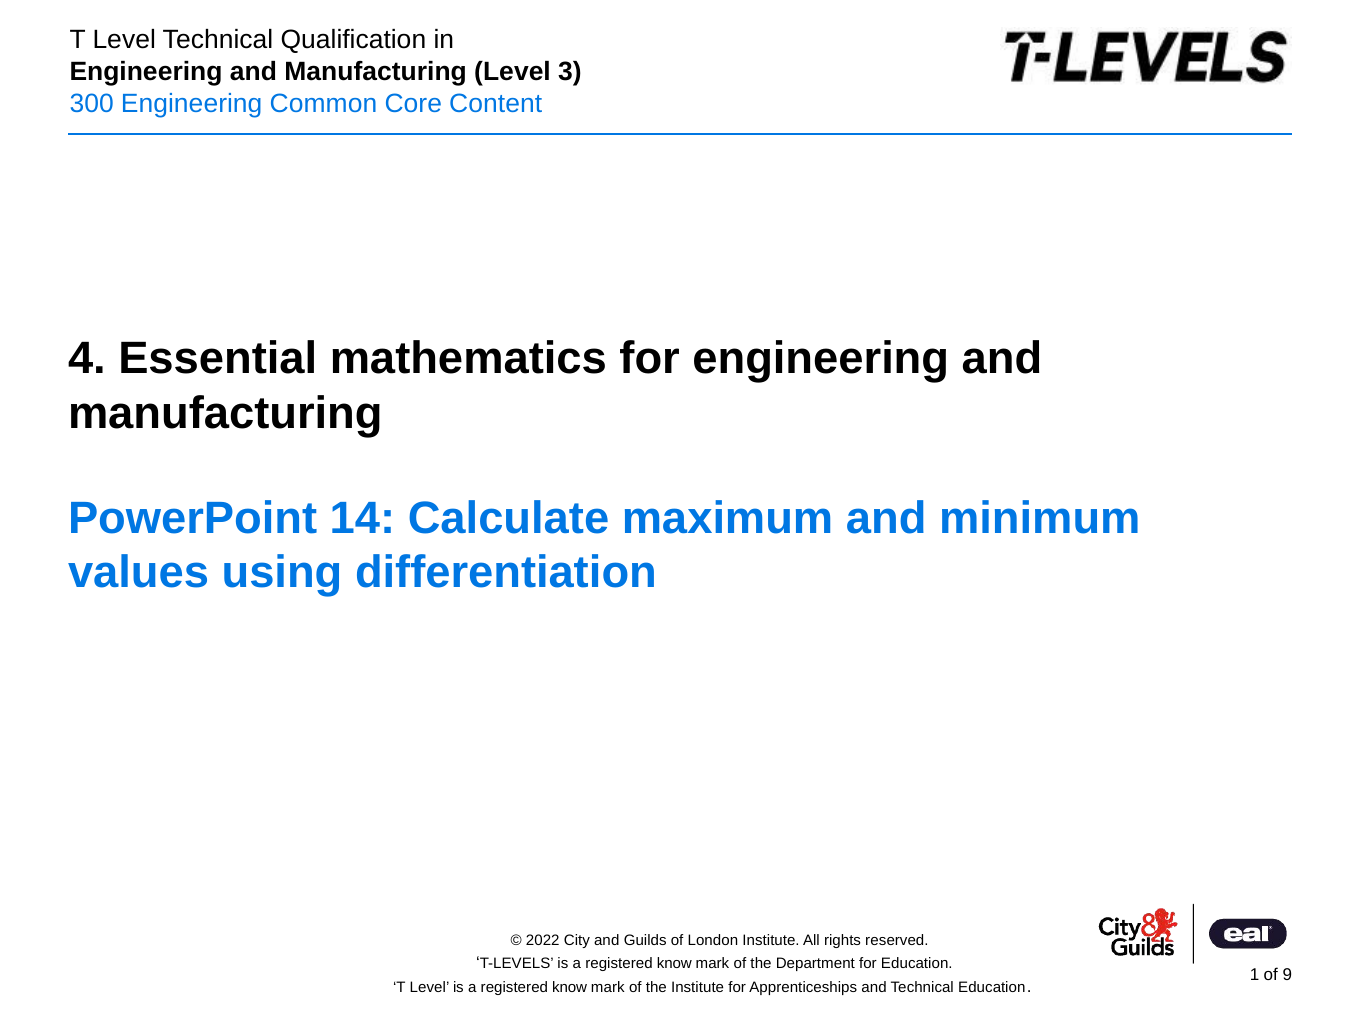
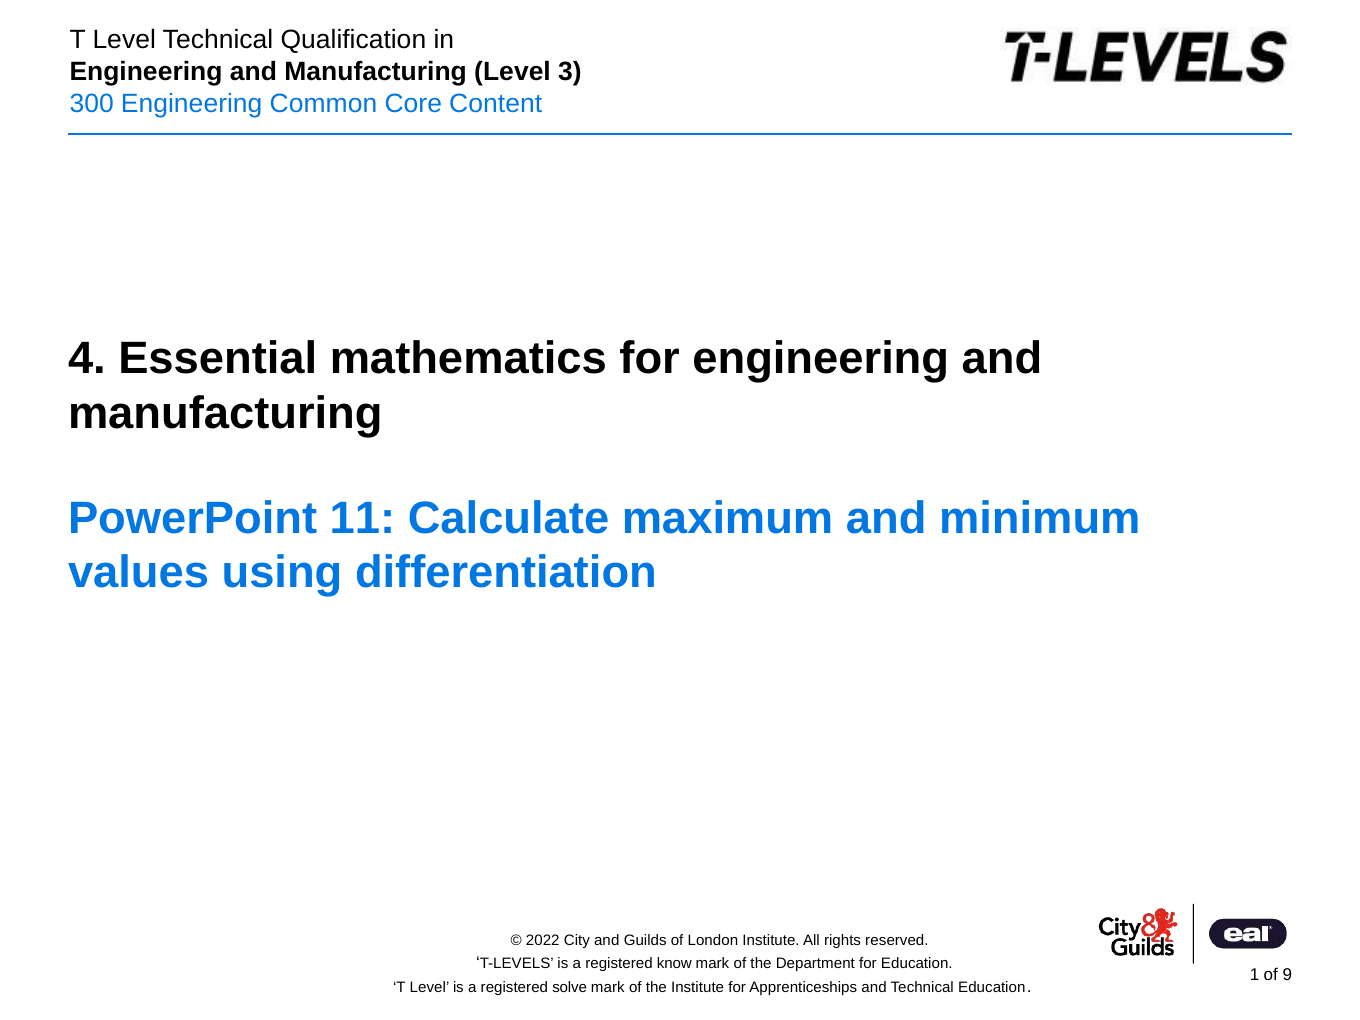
14: 14 -> 11
know at (570, 987): know -> solve
